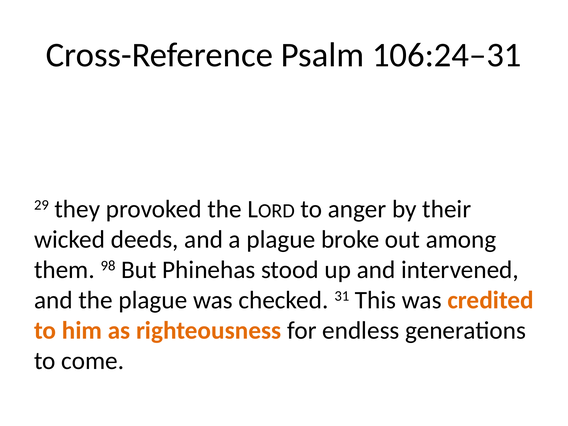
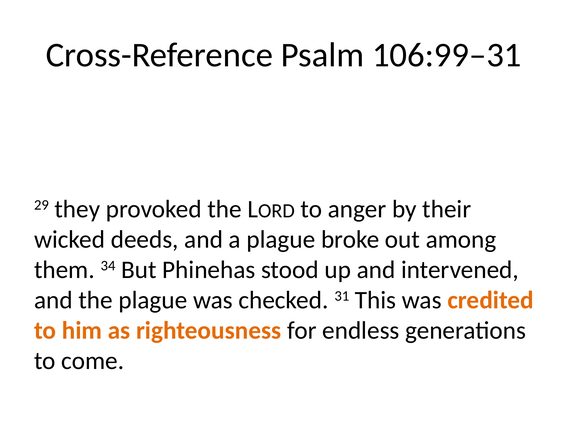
106:24–31: 106:24–31 -> 106:99–31
98: 98 -> 34
